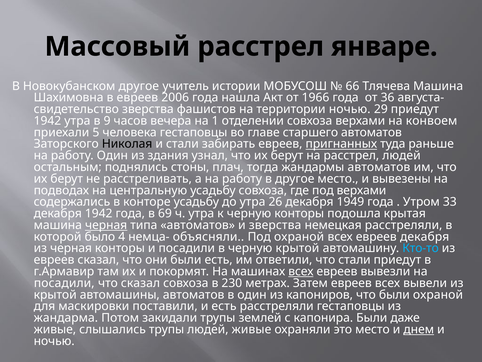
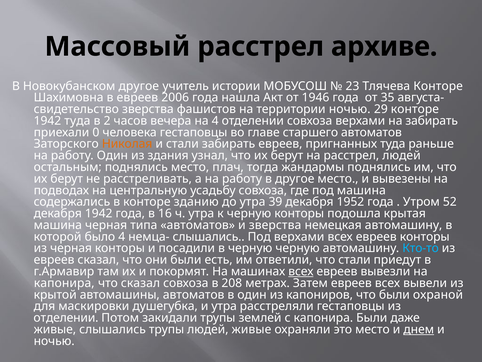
январе: январе -> архиве
66: 66 -> 23
Тлячева Машина: Машина -> Конторе
1966: 1966 -> 1946
36: 36 -> 35
29 приедут: приедут -> конторе
1942 утра: утра -> туда
9: 9 -> 2
на 1: 1 -> 4
на конвоем: конвоем -> забирать
5: 5 -> 0
Николая colour: black -> orange
пригнанных underline: present -> none
поднялись стоны: стоны -> место
жандармы автоматов: автоматов -> поднялись
под верхами: верхами -> машина
конторе усадьбу: усадьбу -> зданию
26: 26 -> 39
1949: 1949 -> 1952
33: 33 -> 52
69: 69 -> 16
черная at (106, 225) underline: present -> none
немецкая расстреляли: расстреляли -> автомашину
немца- объясняли: объясняли -> слышались
Под охраной: охраной -> верхами
евреев декабря: декабря -> конторы
черную крытой: крытой -> черную
посадили at (64, 283): посадили -> капонира
230: 230 -> 208
поставили: поставили -> душегубка
и есть: есть -> утра
жандарма at (66, 317): жандарма -> отделении
